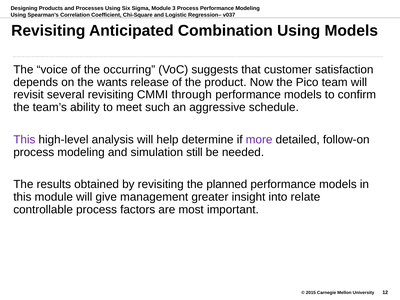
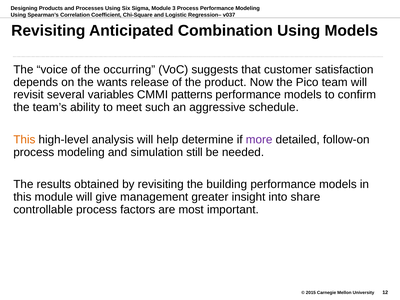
several revisiting: revisiting -> variables
through: through -> patterns
This at (24, 140) colour: purple -> orange
planned: planned -> building
relate: relate -> share
